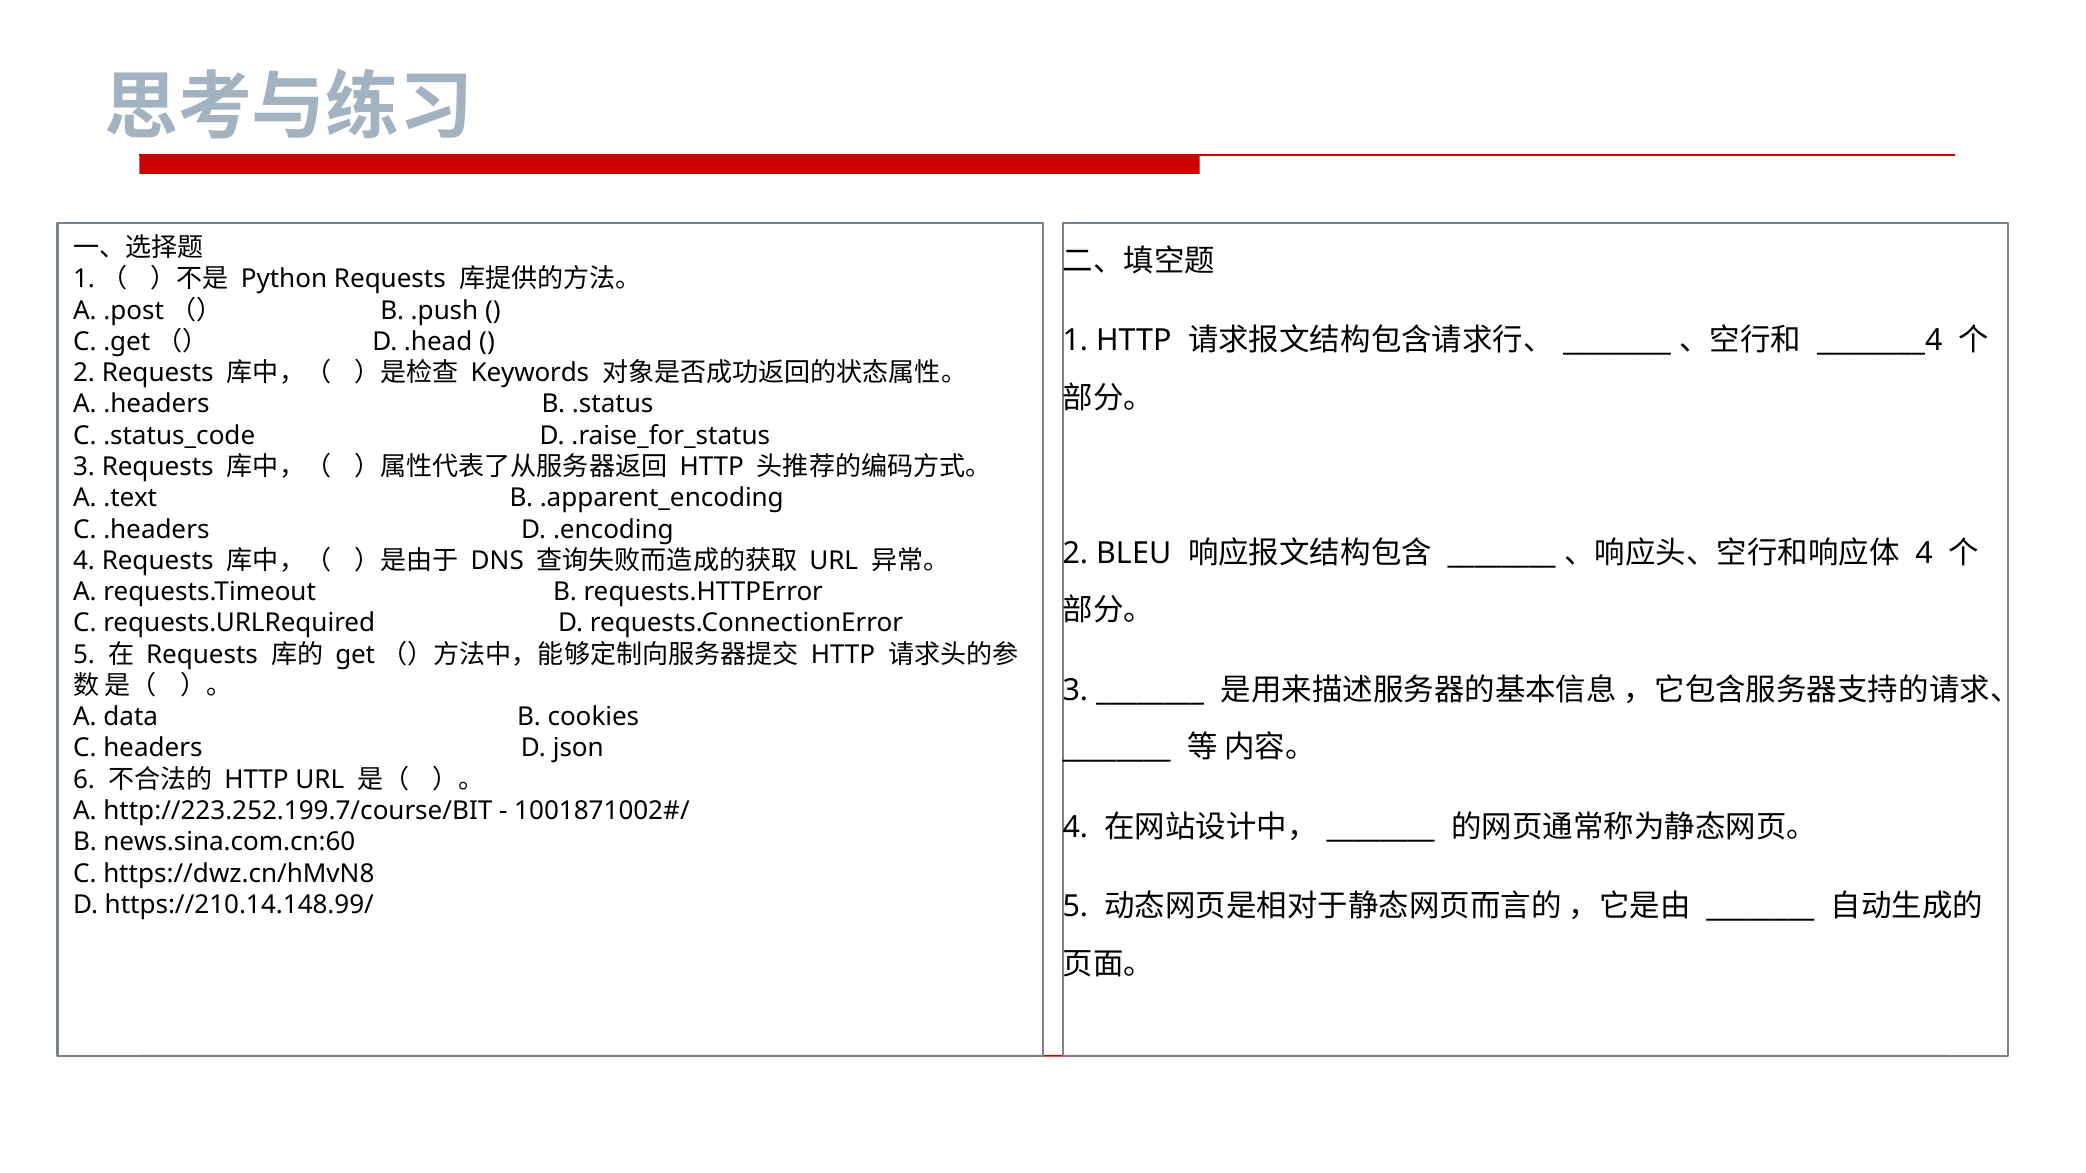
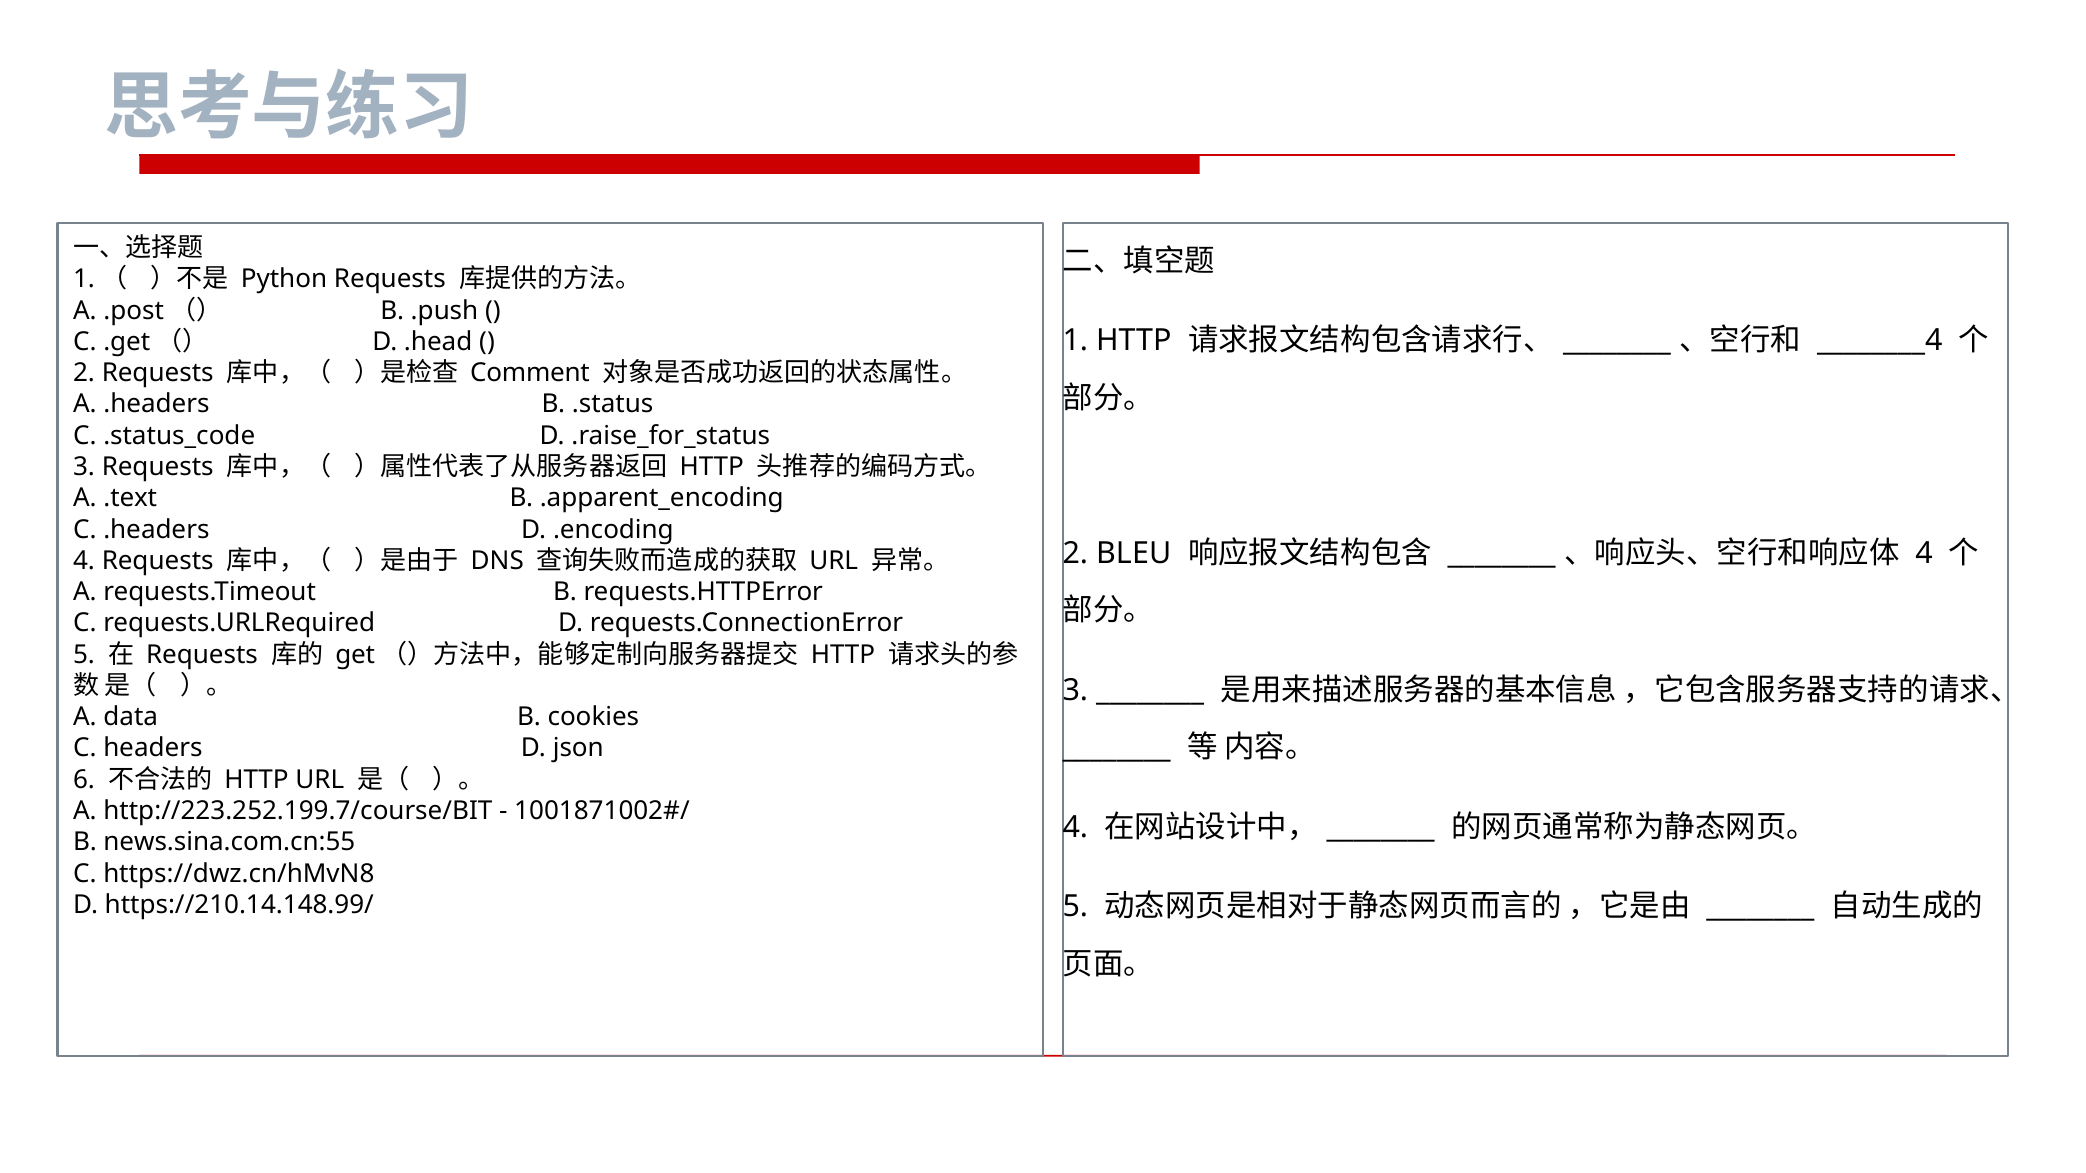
Keywords: Keywords -> Comment
news.sina.com.cn:60: news.sina.com.cn:60 -> news.sina.com.cn:55
